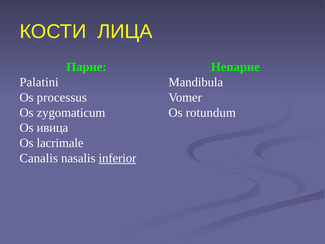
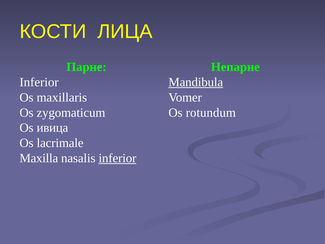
Palatini at (39, 82): Palatini -> Inferior
Mandibula underline: none -> present
processus: processus -> maxillaris
Canalis: Canalis -> Maxilla
